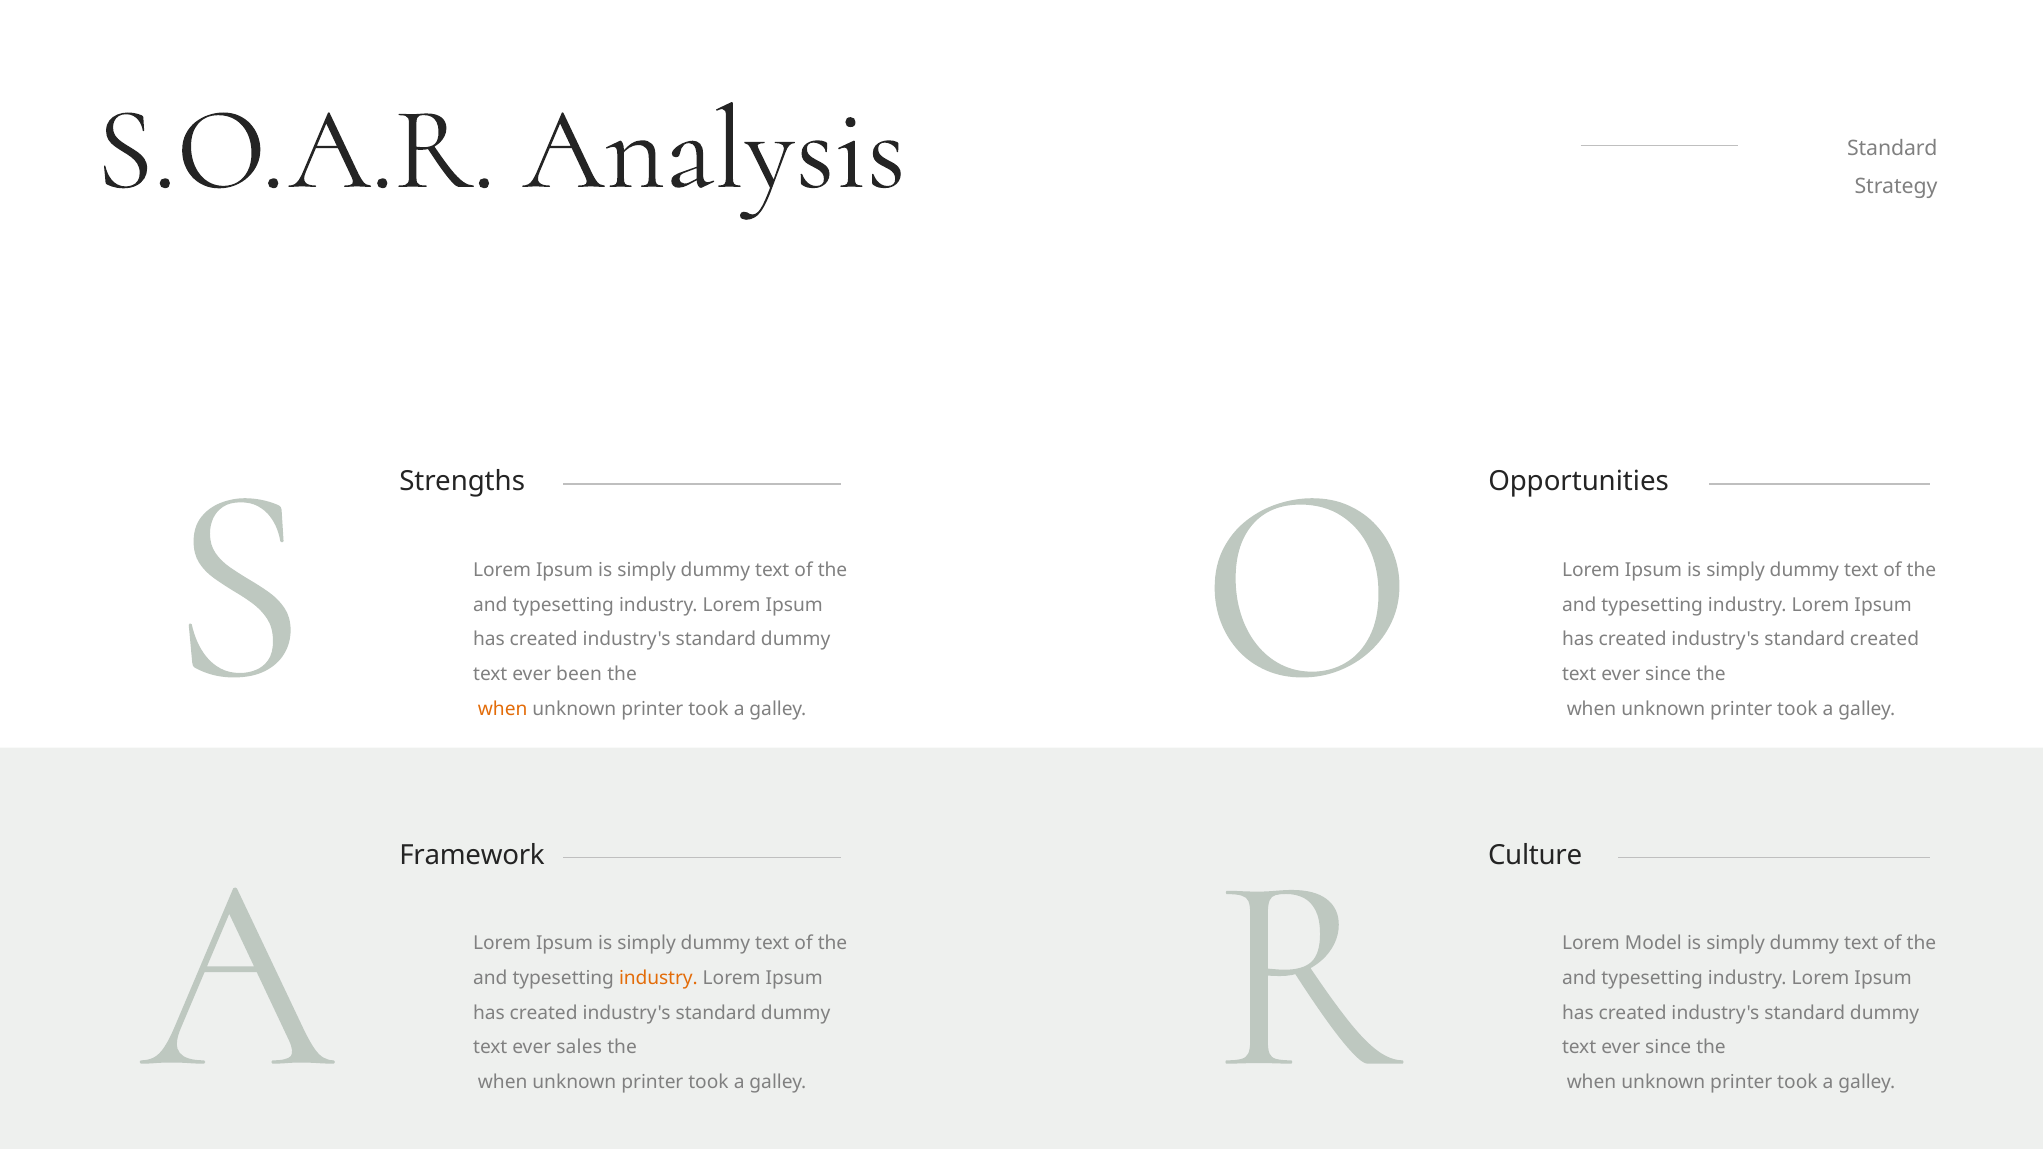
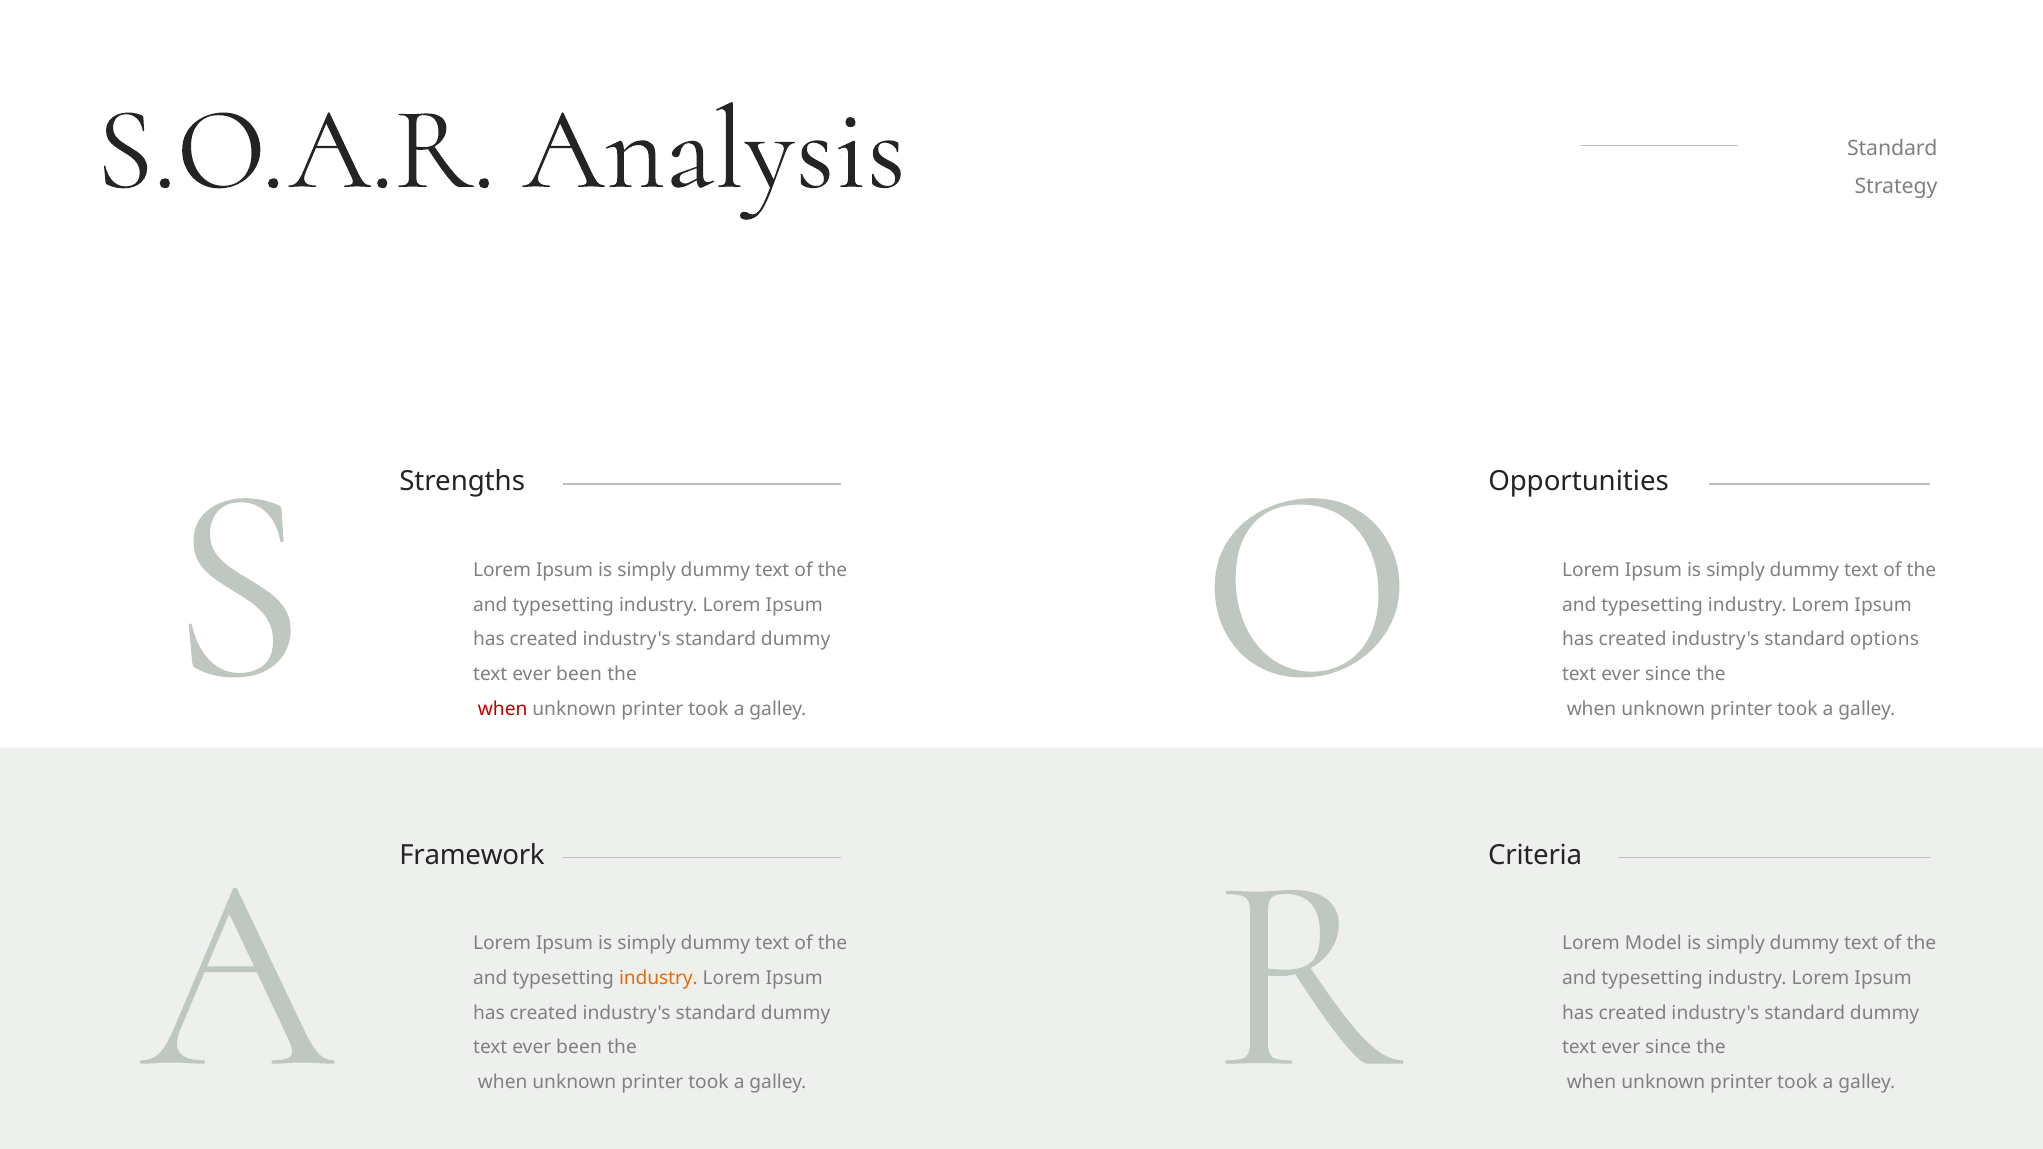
standard created: created -> options
when at (503, 709) colour: orange -> red
Culture: Culture -> Criteria
sales at (579, 1047): sales -> been
